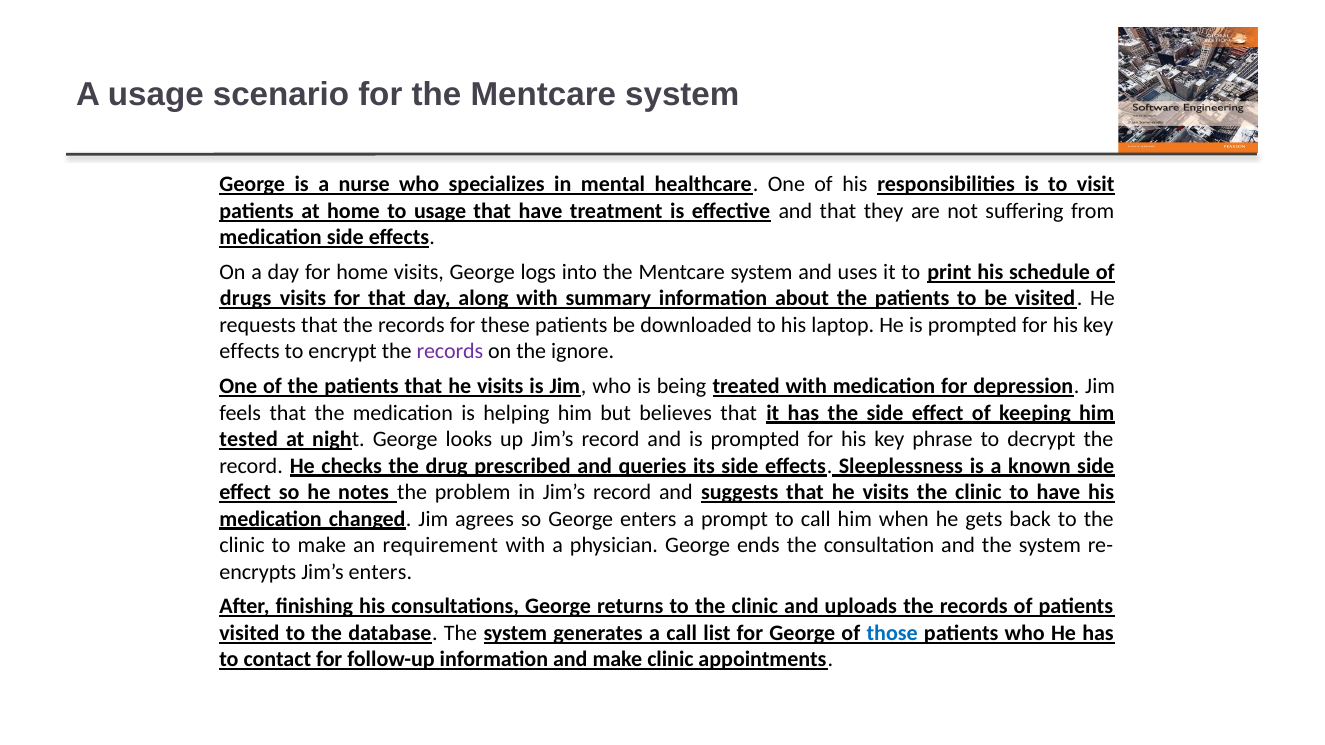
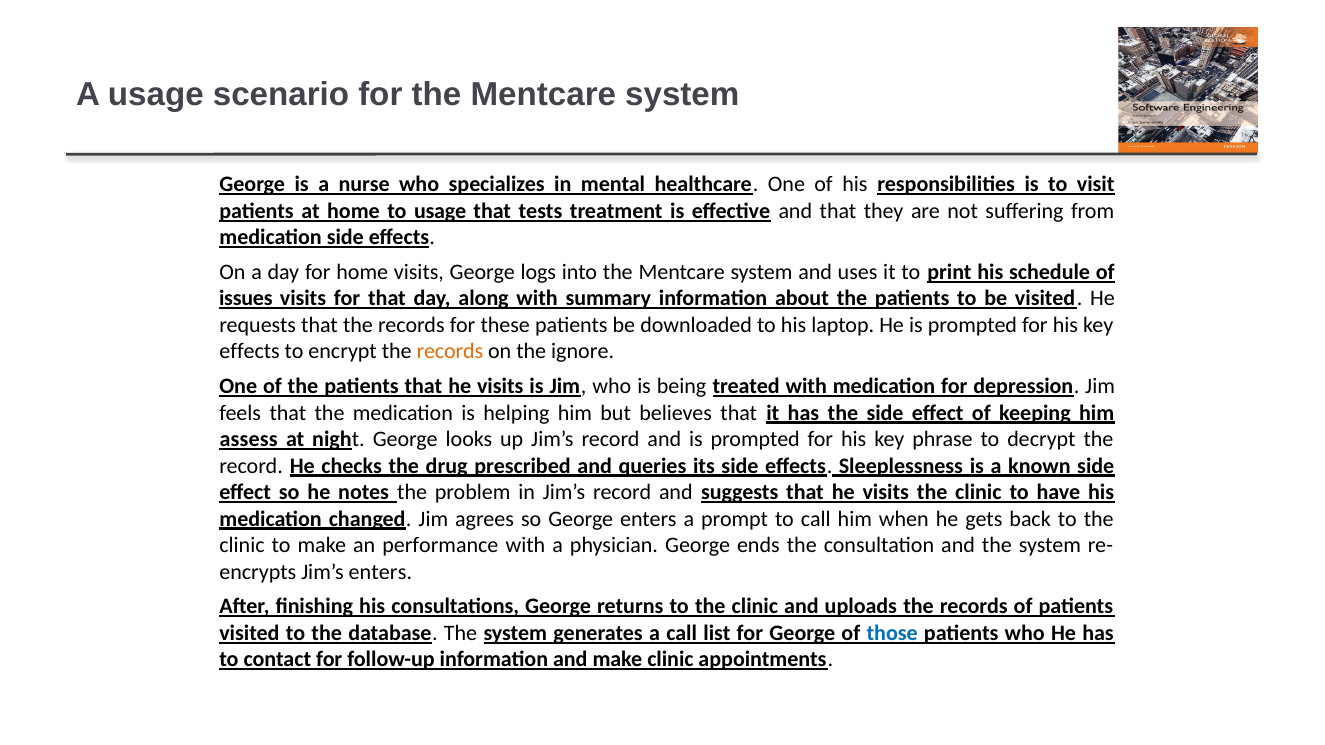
that have: have -> tests
drugs: drugs -> issues
records at (450, 352) colour: purple -> orange
tested: tested -> assess
requirement: requirement -> performance
